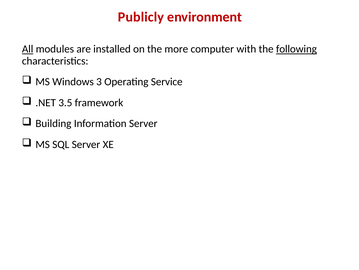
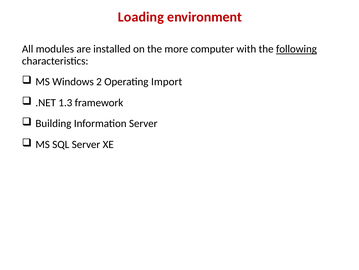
Publicly: Publicly -> Loading
All underline: present -> none
3: 3 -> 2
Service: Service -> Import
3.5: 3.5 -> 1.3
